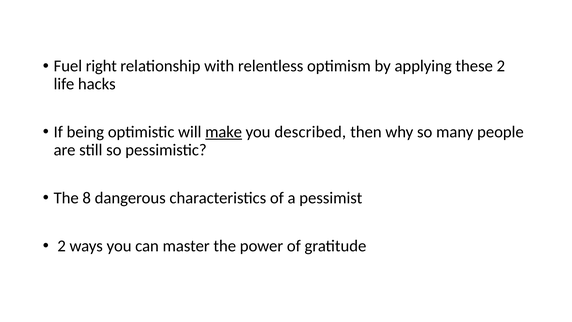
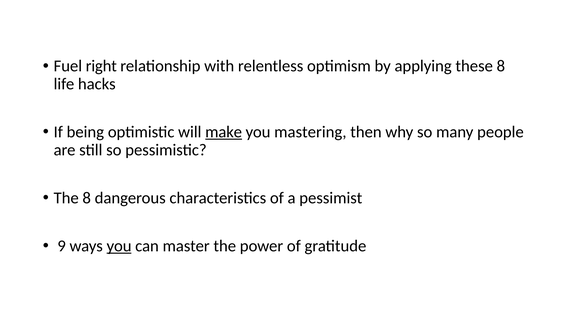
these 2: 2 -> 8
described: described -> mastering
2 at (62, 246): 2 -> 9
you at (119, 246) underline: none -> present
